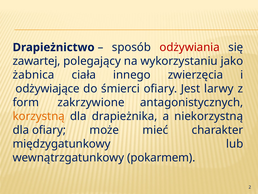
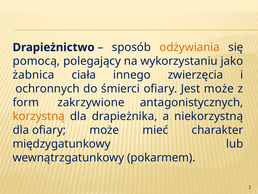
odżywiania colour: red -> orange
zawartej: zawartej -> pomocą
odżywiające: odżywiające -> ochronnych
Jest larwy: larwy -> może
